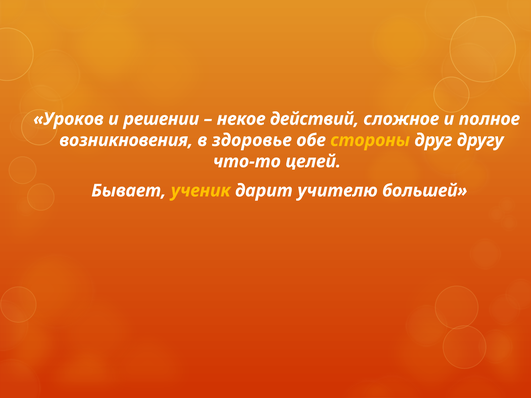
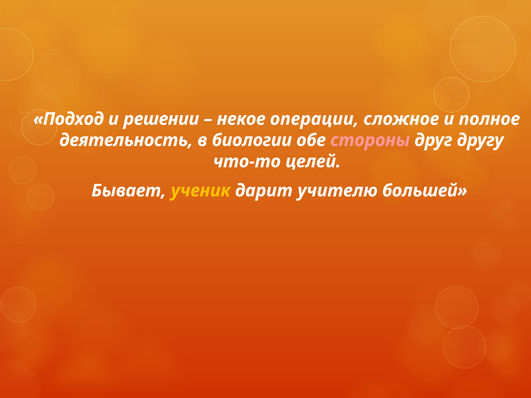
Уроков: Уроков -> Подход
действий: действий -> операции
возникновения: возникновения -> деятельность
здоровье: здоровье -> биологии
стороны colour: yellow -> pink
